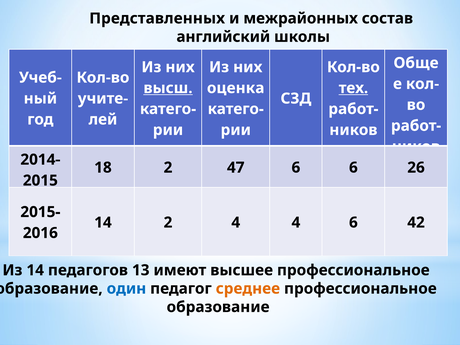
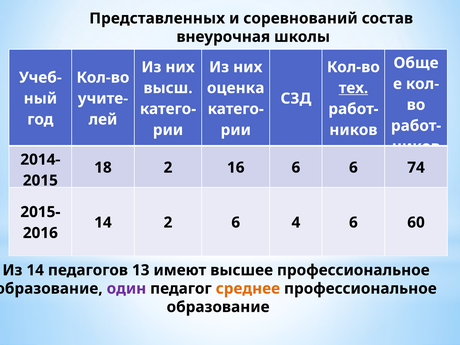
межрайонных: межрайонных -> соревнований
английский: английский -> внеурочная
высш underline: present -> none
47: 47 -> 16
26: 26 -> 74
2 4: 4 -> 6
42: 42 -> 60
один colour: blue -> purple
